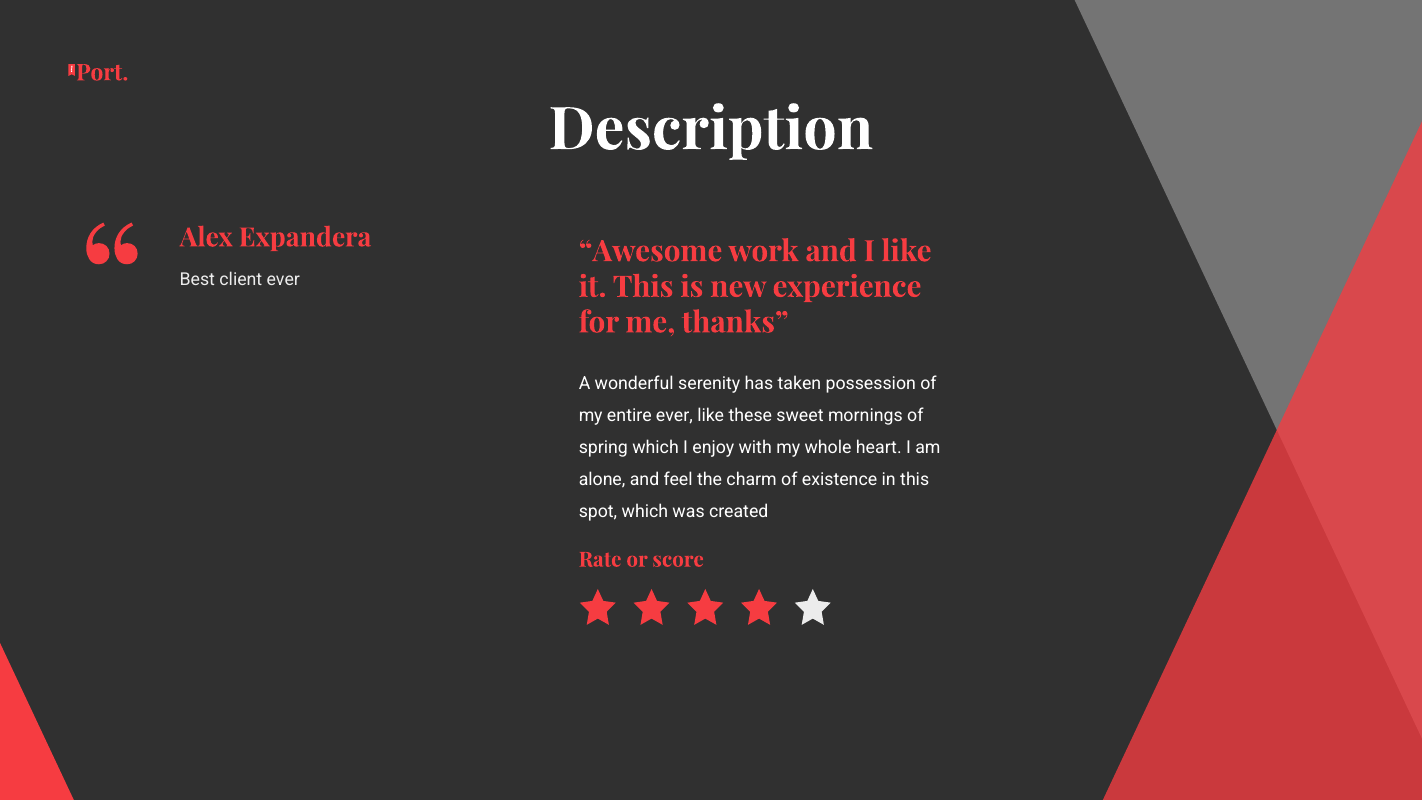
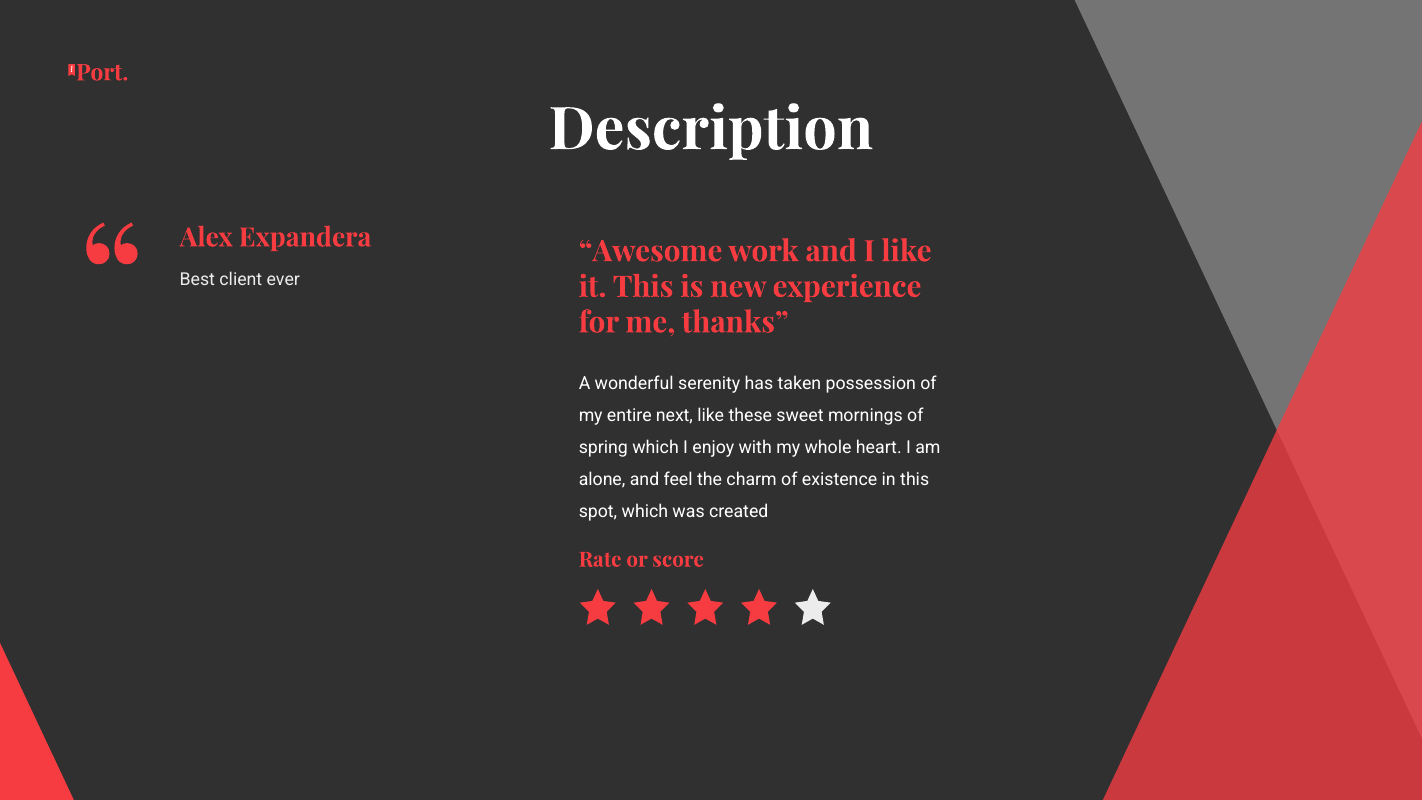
entire ever: ever -> next
